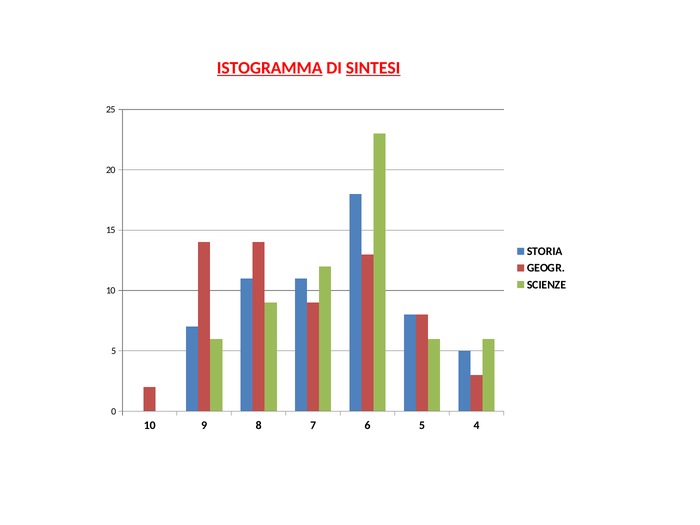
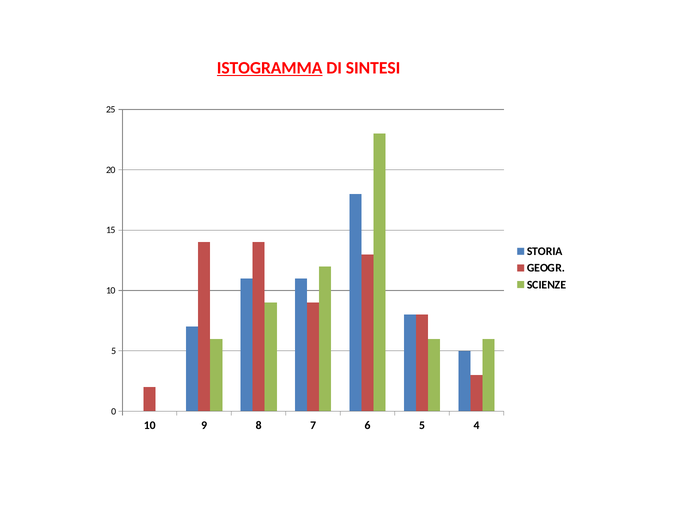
SINTESI underline: present -> none
